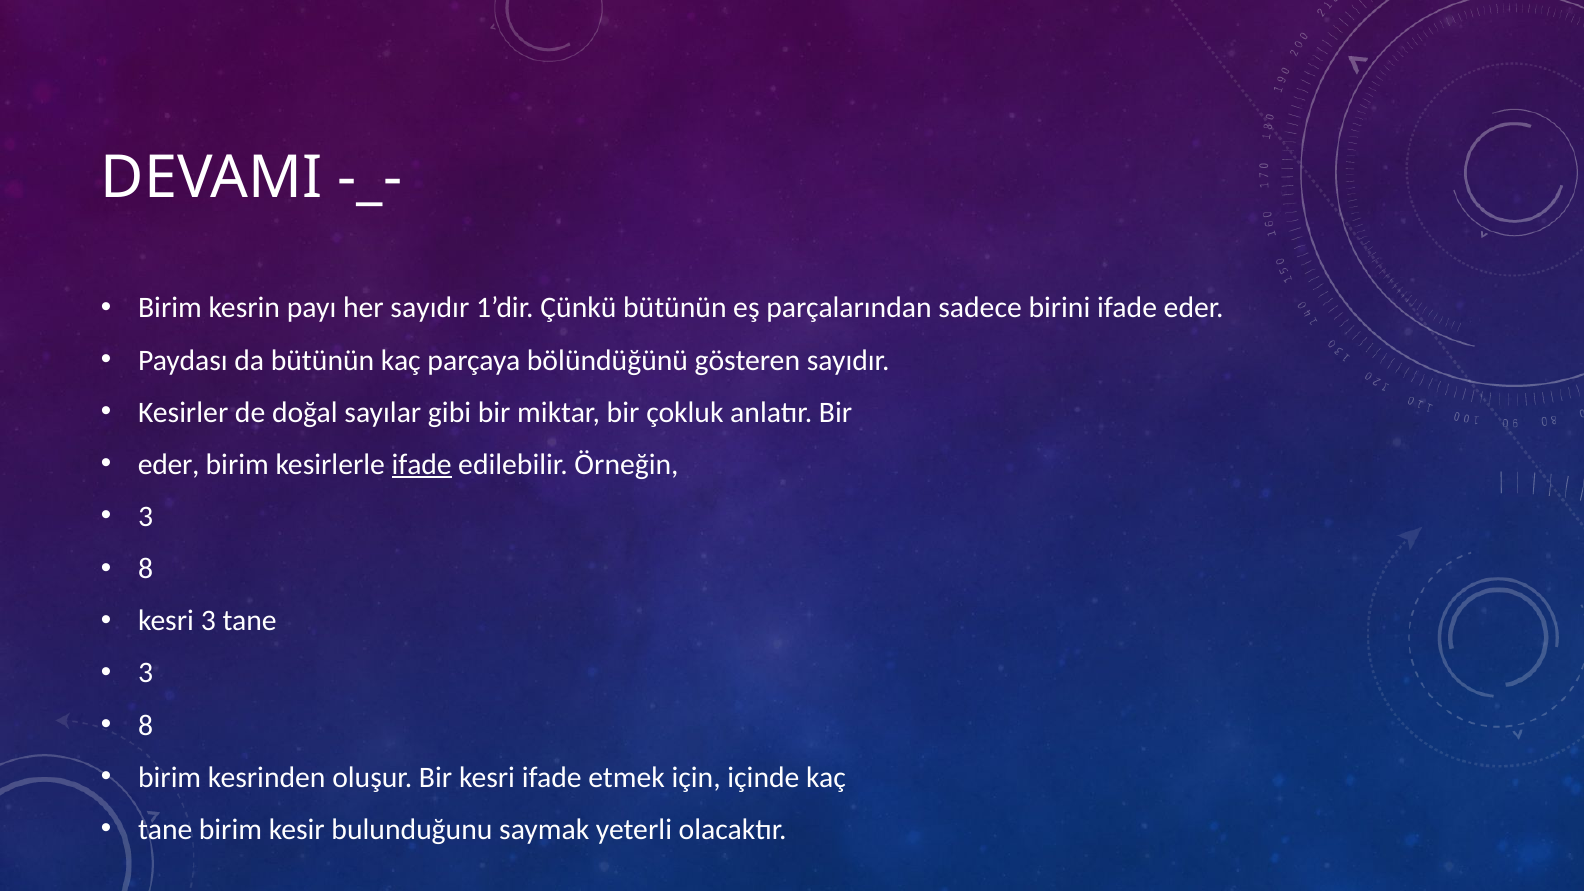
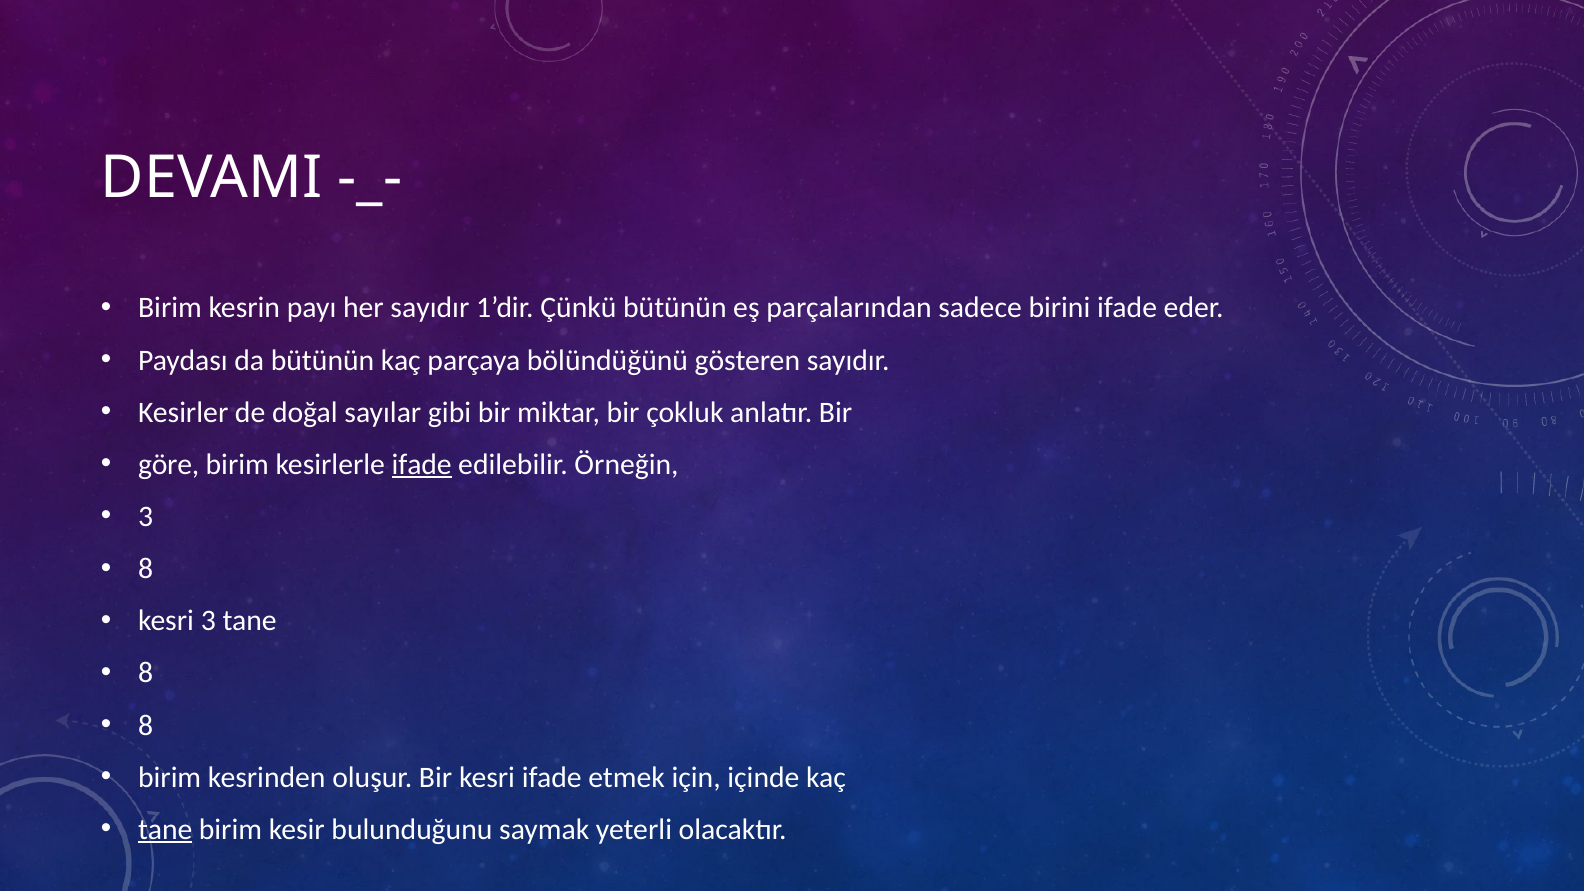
eder at (169, 465): eder -> göre
3 at (146, 673): 3 -> 8
tane at (165, 830) underline: none -> present
